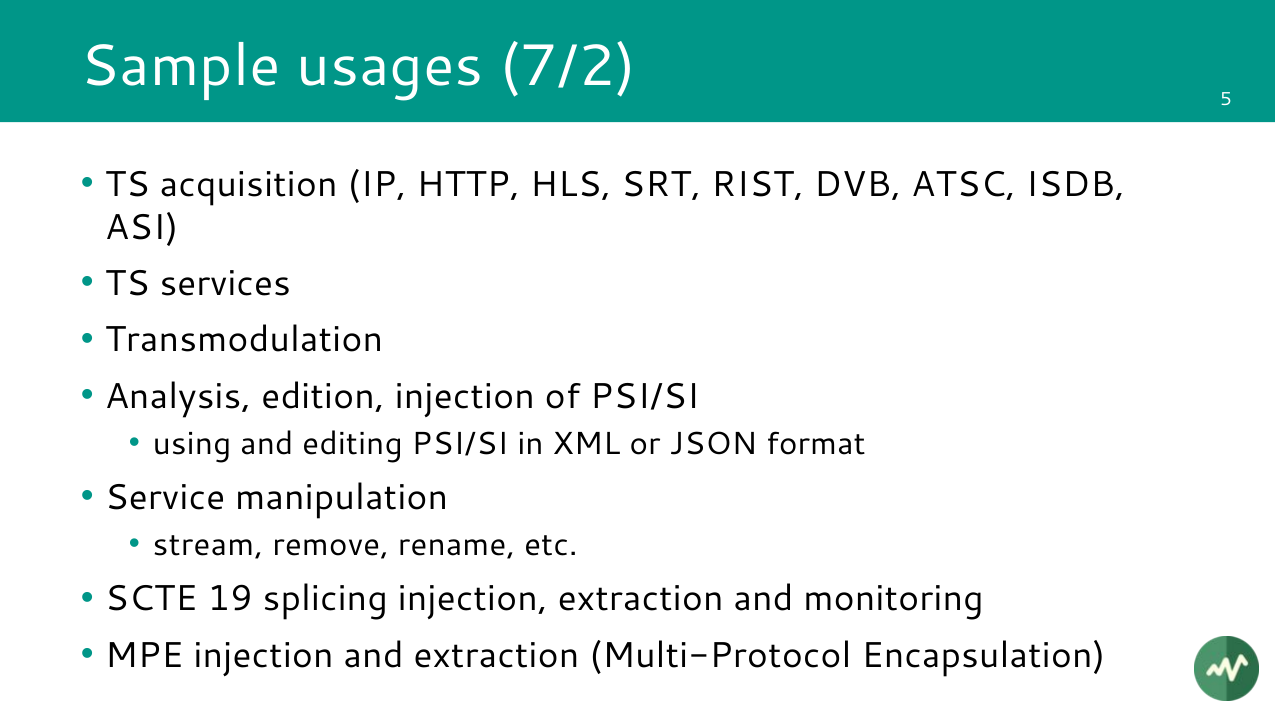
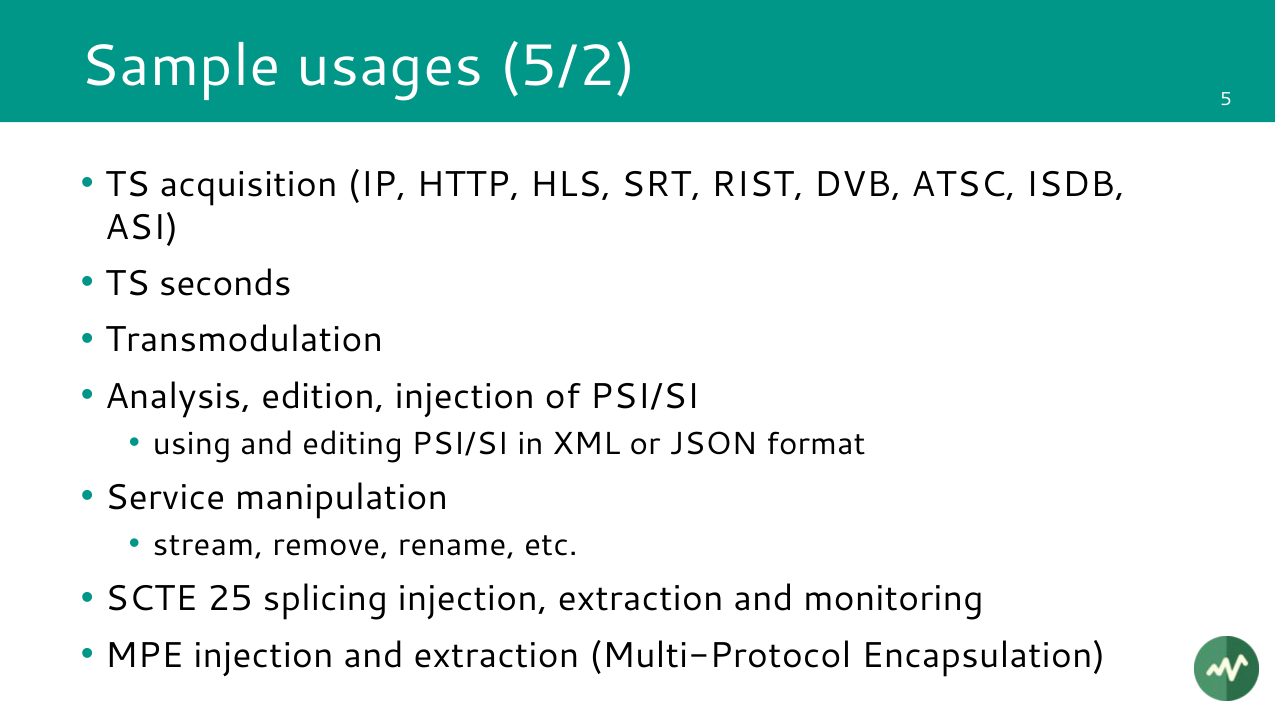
7/2: 7/2 -> 5/2
services: services -> seconds
19: 19 -> 25
